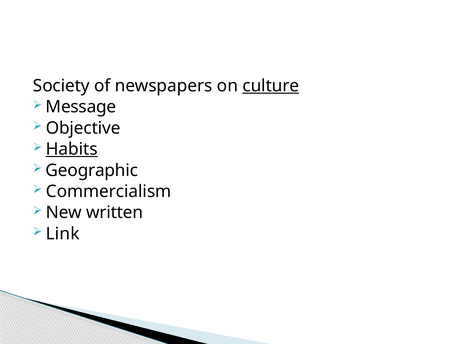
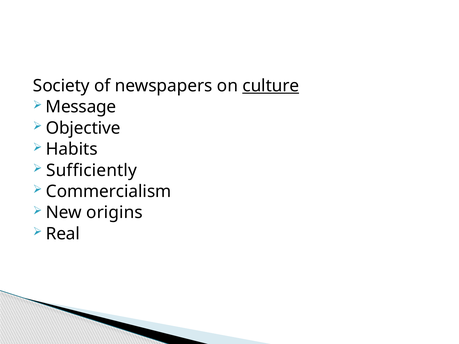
Habits underline: present -> none
Geographic: Geographic -> Sufficiently
written: written -> origins
Link: Link -> Real
